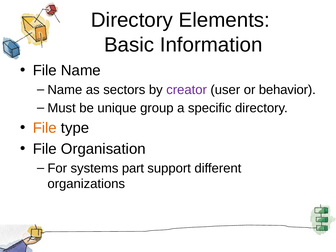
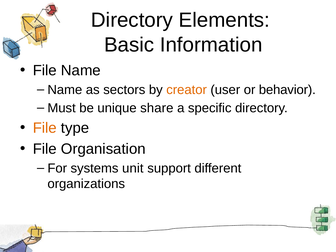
creator colour: purple -> orange
group: group -> share
part: part -> unit
